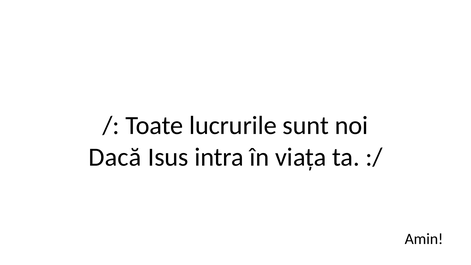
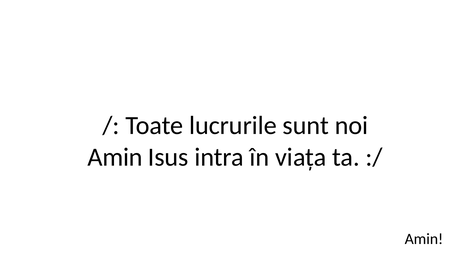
Dacă at (115, 157): Dacă -> Amin
